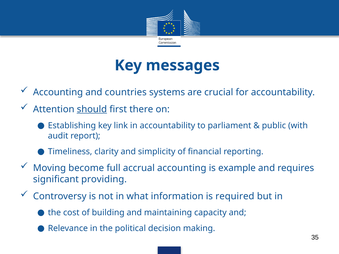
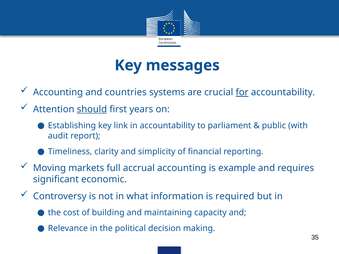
for underline: none -> present
there: there -> years
become: become -> markets
providing: providing -> economic
